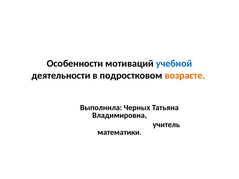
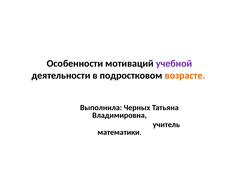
учебной colour: blue -> purple
